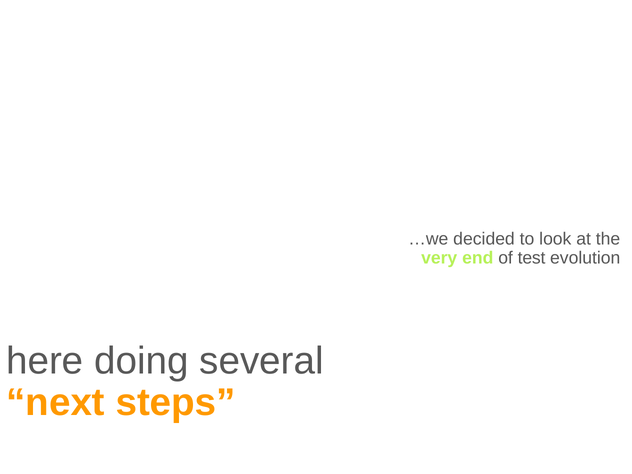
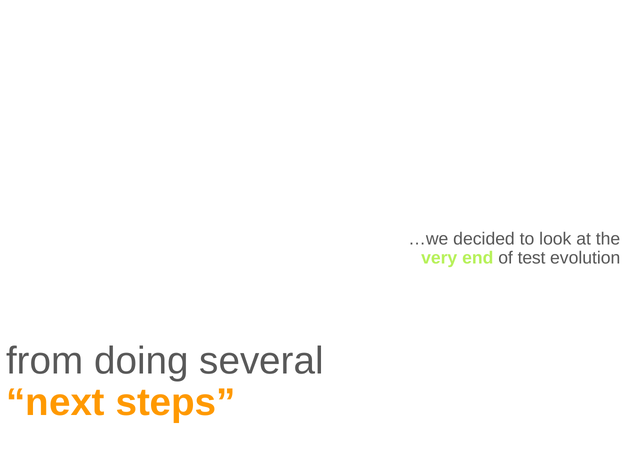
here: here -> from
